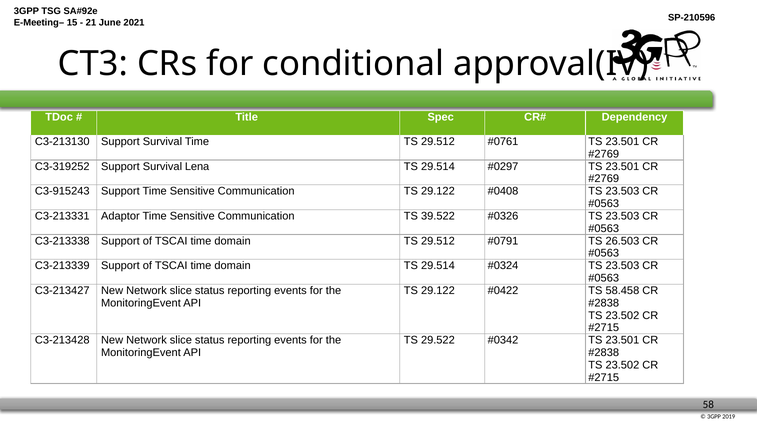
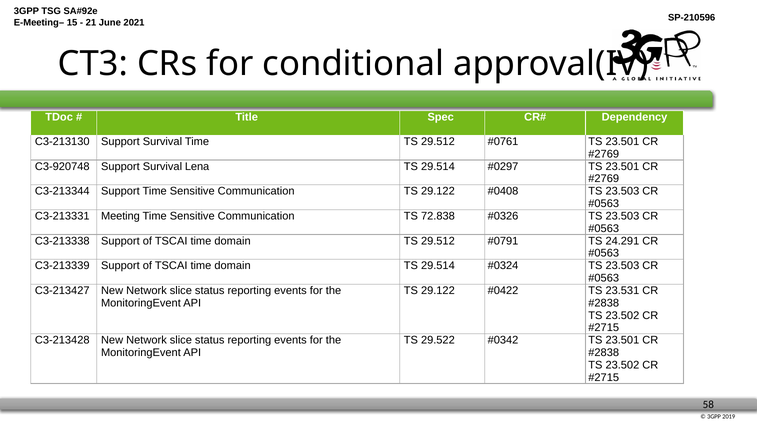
C3-319252: C3-319252 -> C3-920748
C3-915243: C3-915243 -> C3-213344
Adaptor: Adaptor -> Meeting
39.522: 39.522 -> 72.838
26.503: 26.503 -> 24.291
58.458: 58.458 -> 23.531
